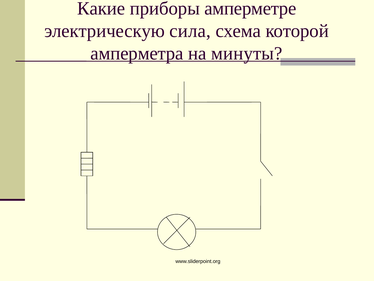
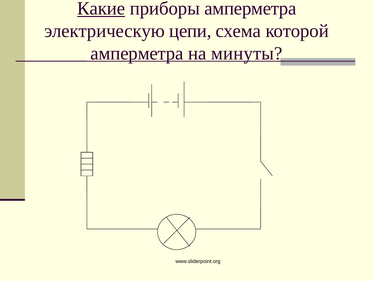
Какие underline: none -> present
приборы амперметре: амперметре -> амперметра
сила: сила -> цепи
